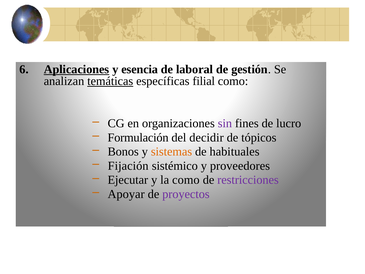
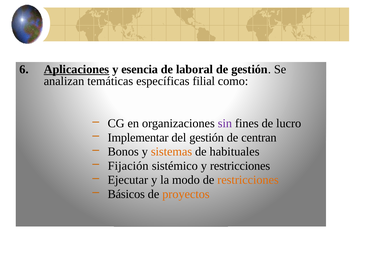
temáticas underline: present -> none
Formulación: Formulación -> Implementar
del decidir: decidir -> gestión
tópicos: tópicos -> centran
y proveedores: proveedores -> restricciones
la como: como -> modo
restricciones at (248, 180) colour: purple -> orange
Apoyar: Apoyar -> Básicos
proyectos colour: purple -> orange
